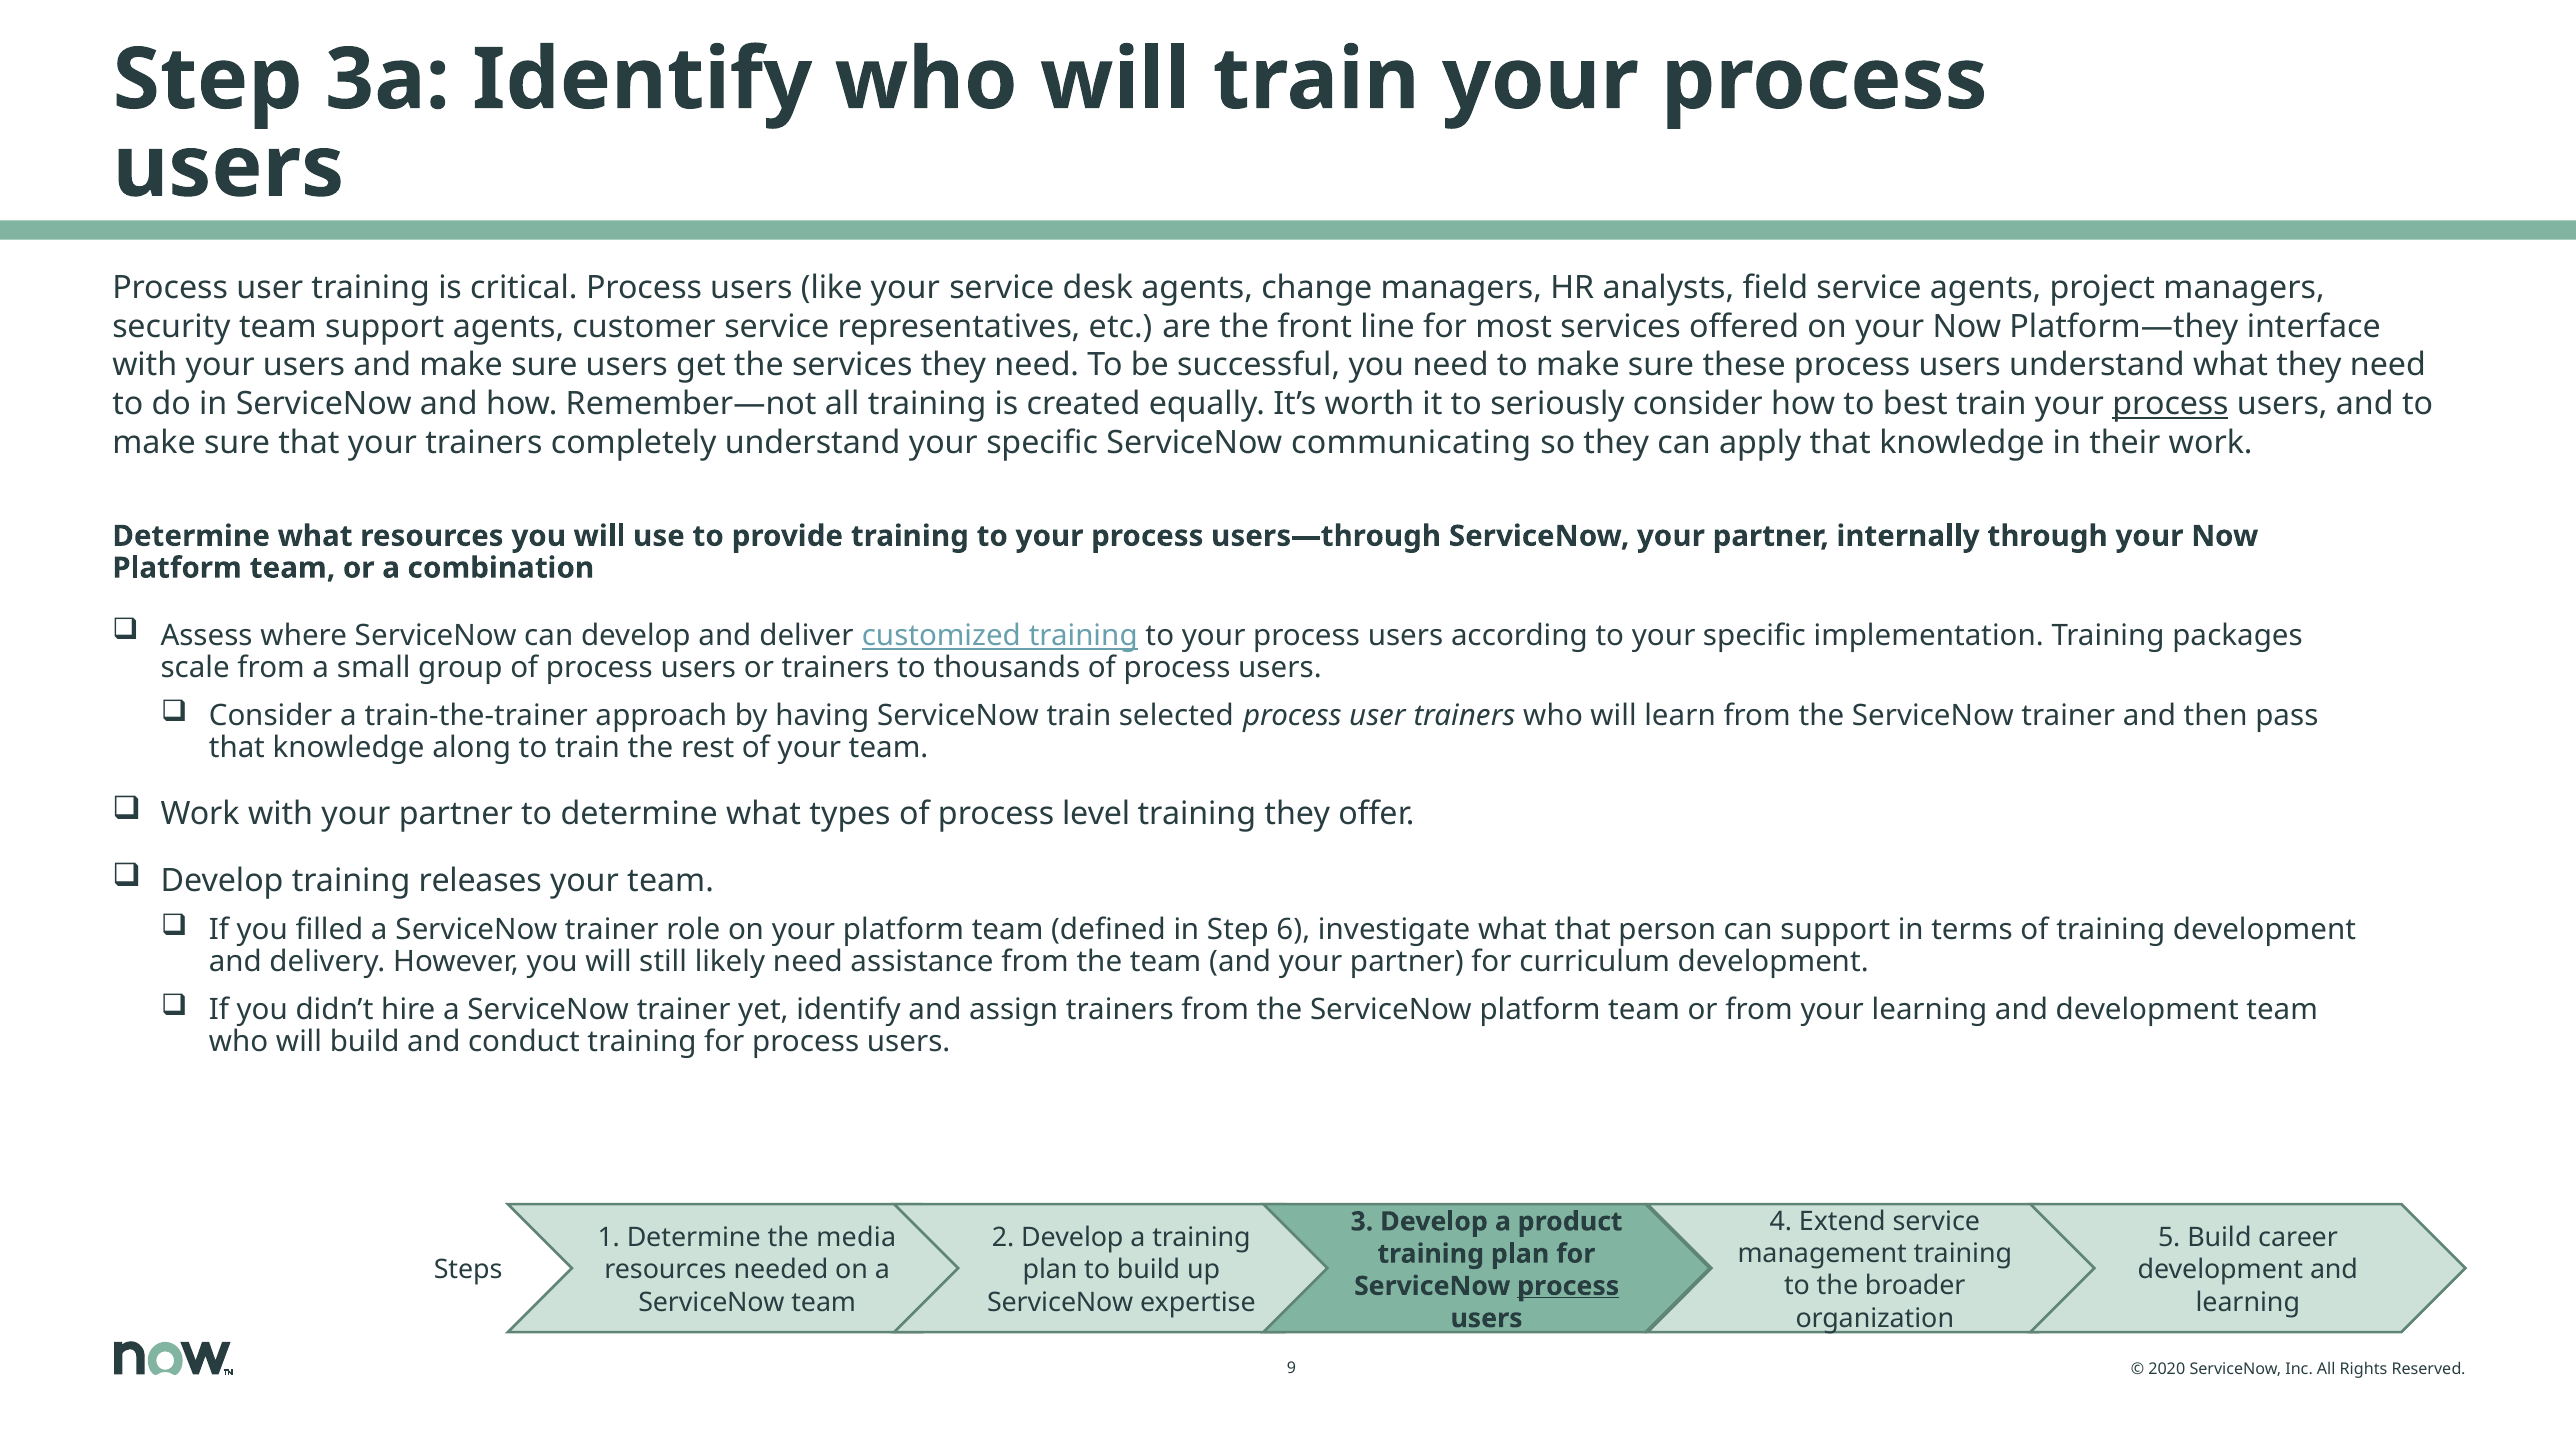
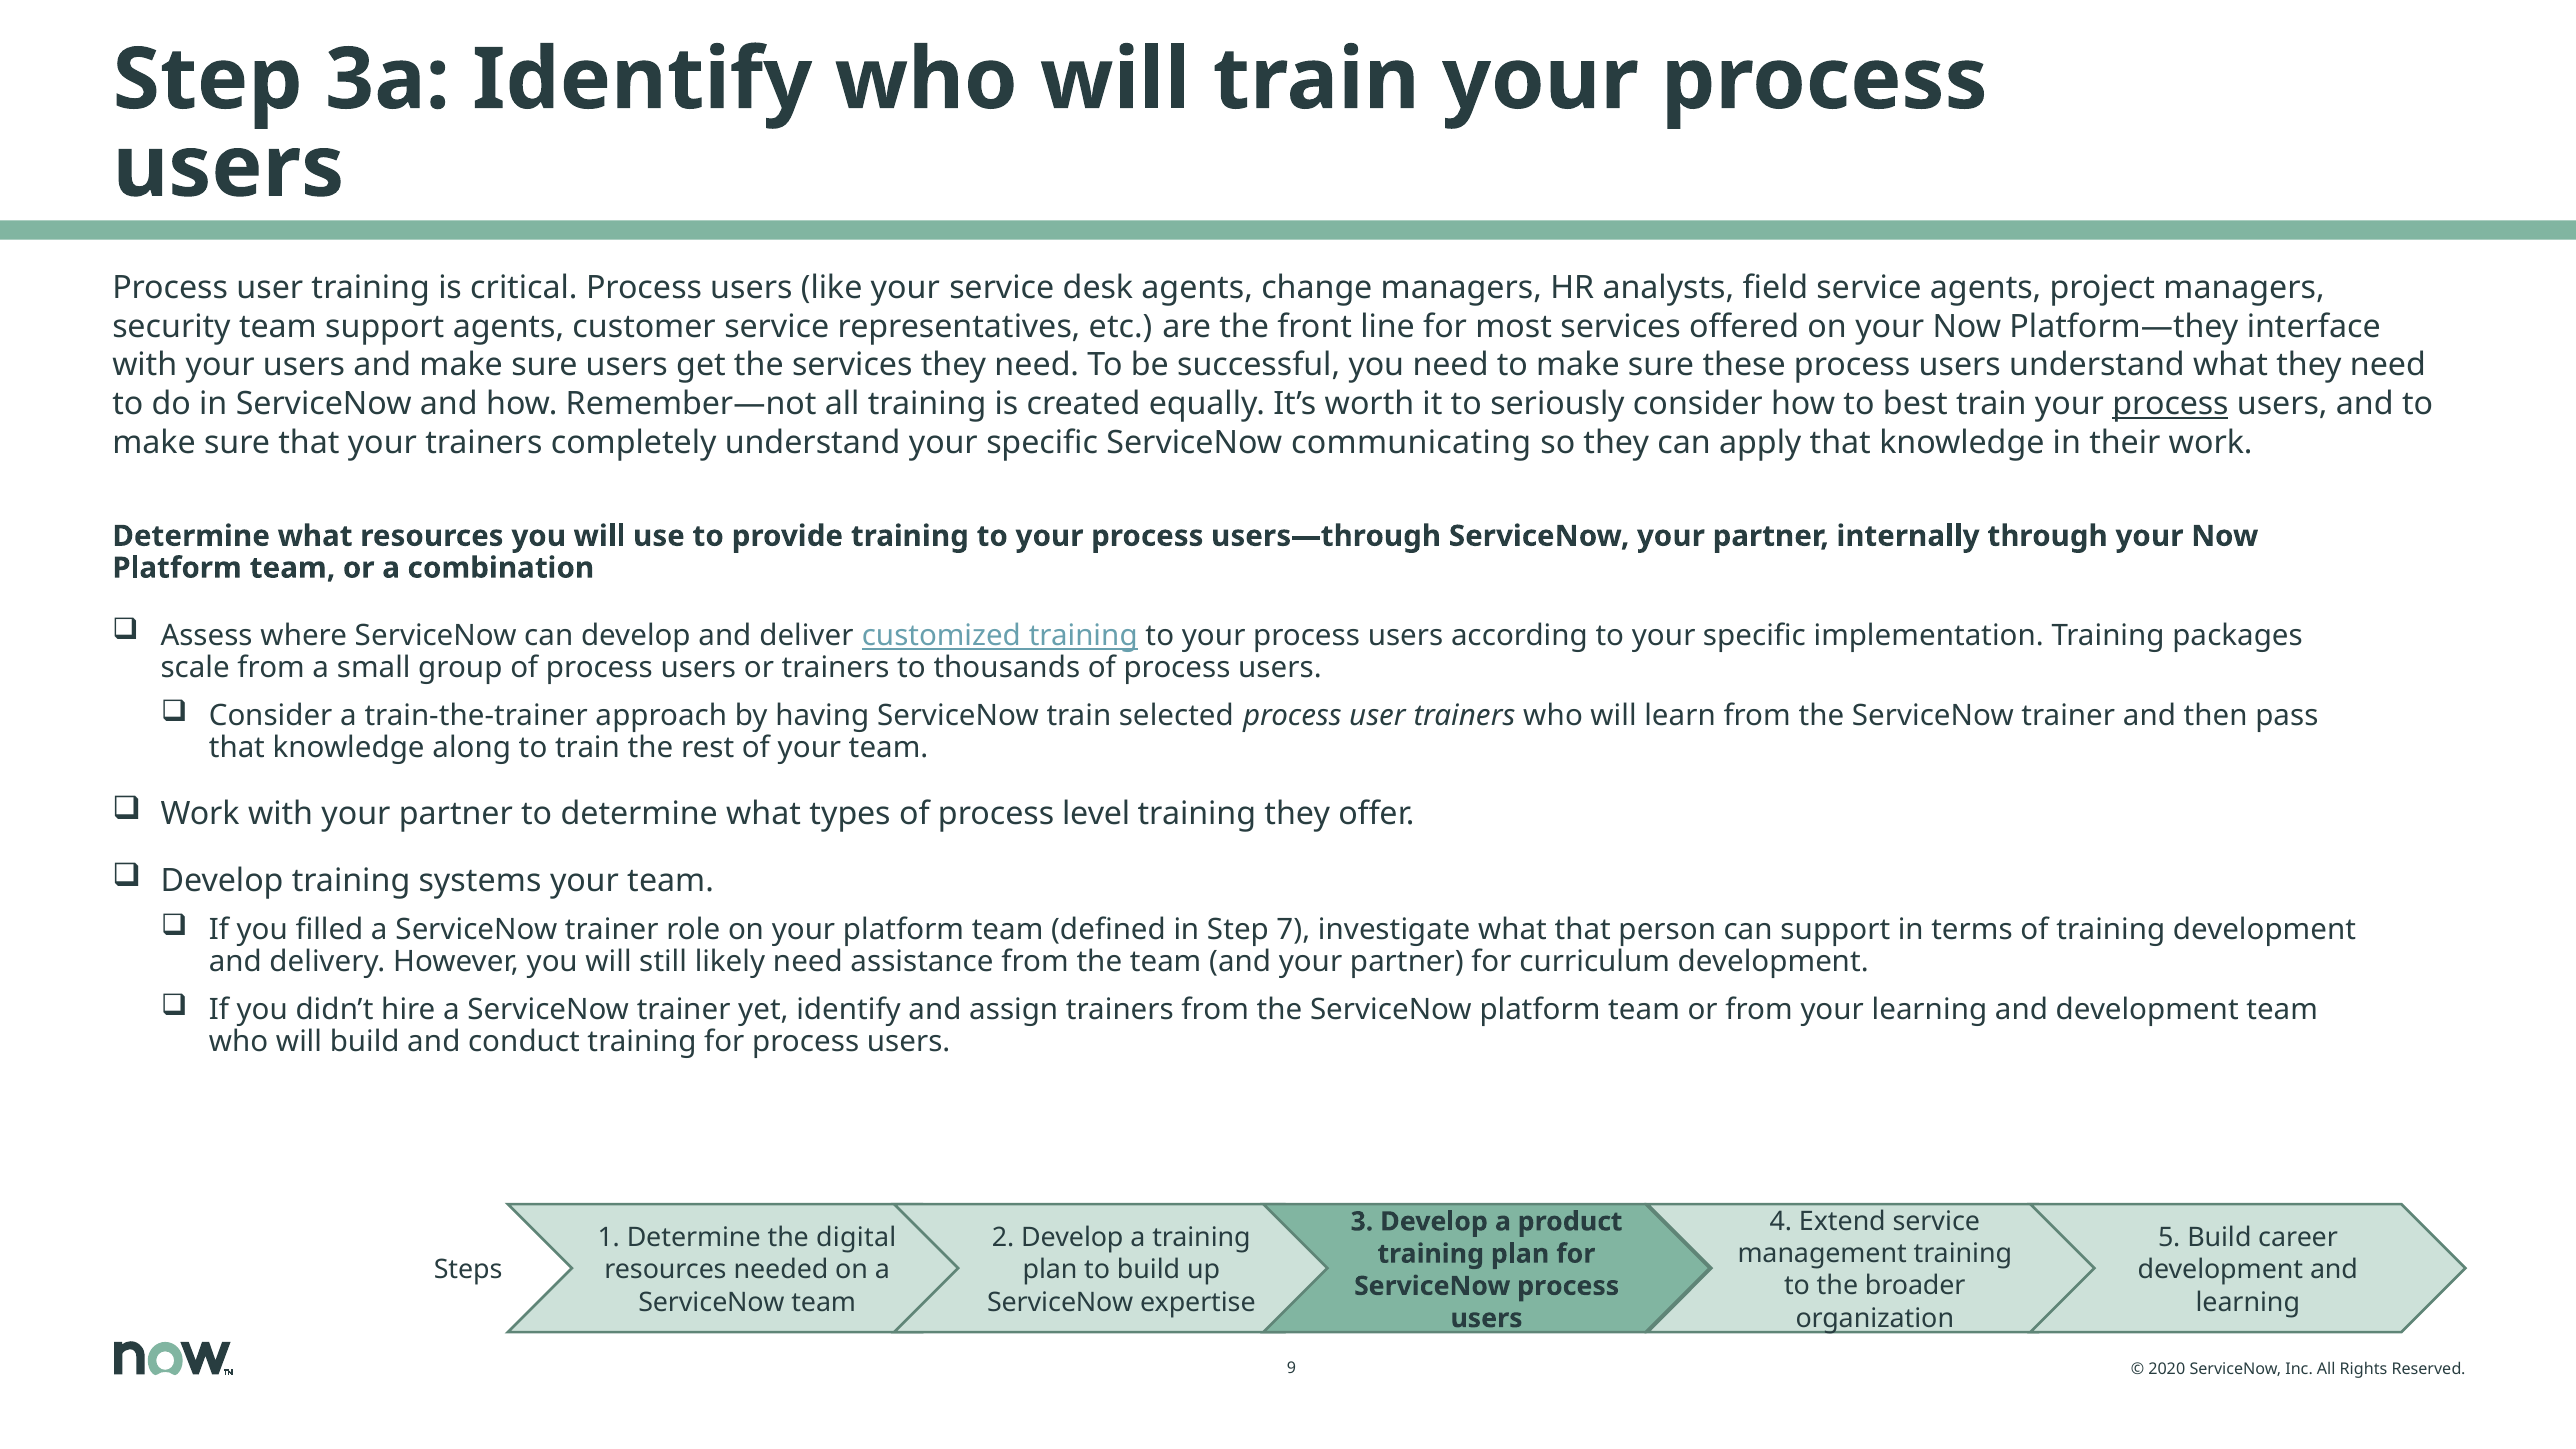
releases: releases -> systems
6: 6 -> 7
media: media -> digital
process at (1568, 1286) underline: present -> none
